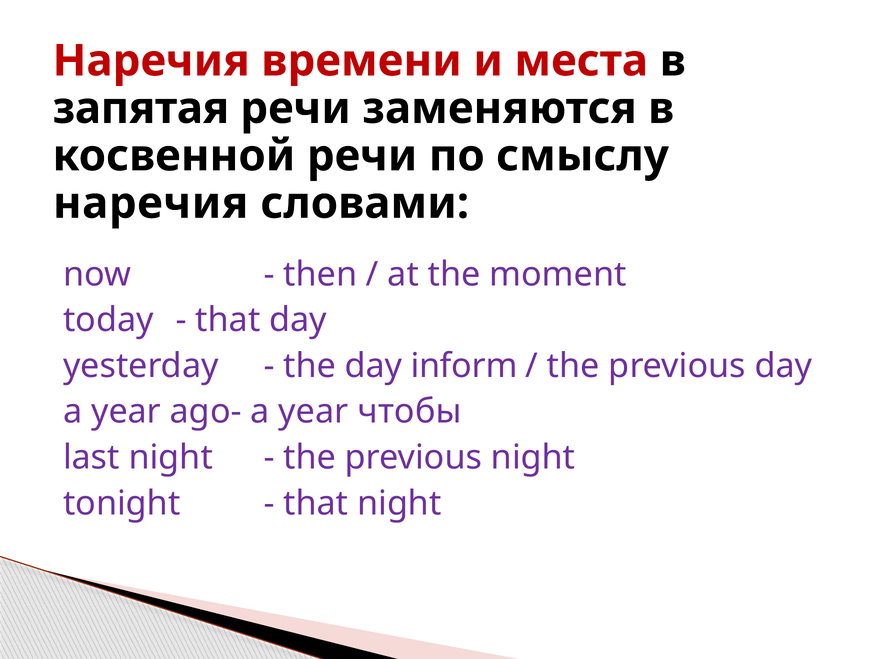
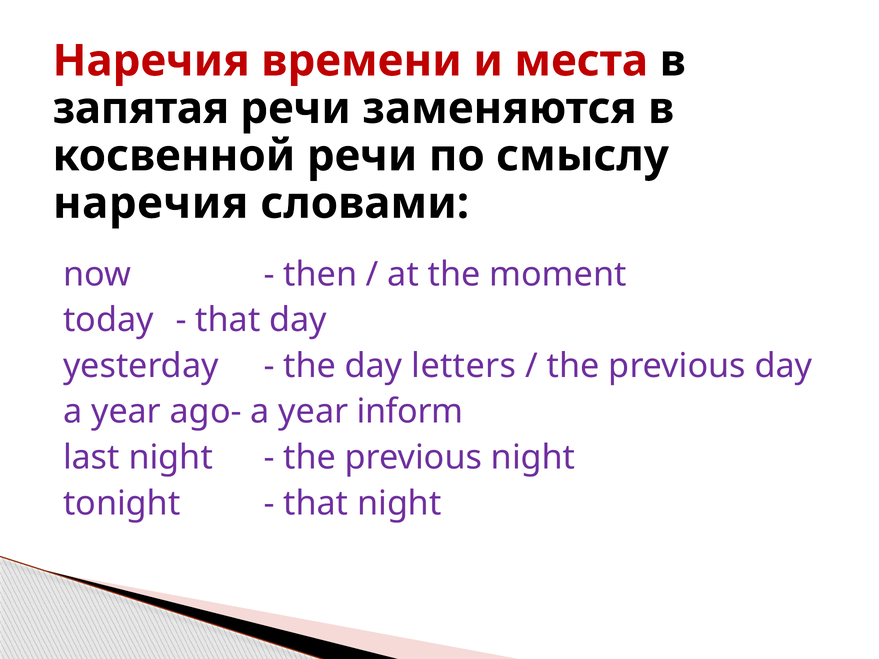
inform: inform -> letters
чтобы: чтобы -> inform
